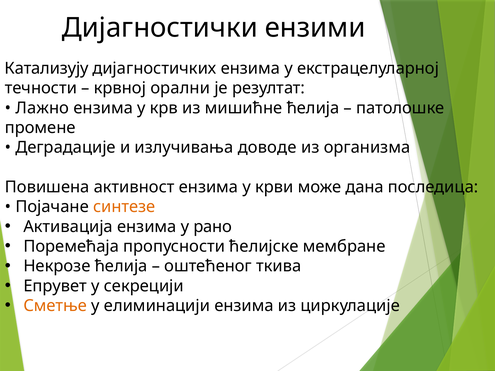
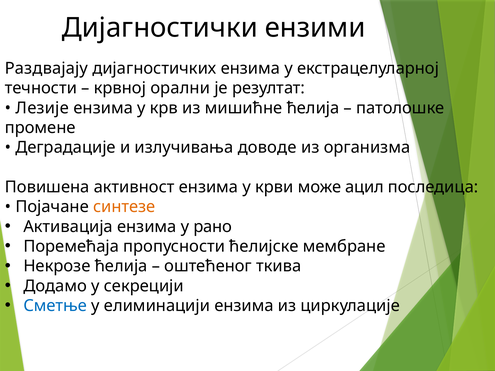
Катализују: Катализују -> Раздвајају
Лажно: Лажно -> Лезије
дана: дана -> ацил
Епрувет: Епрувет -> Додамо
Сметње colour: orange -> blue
